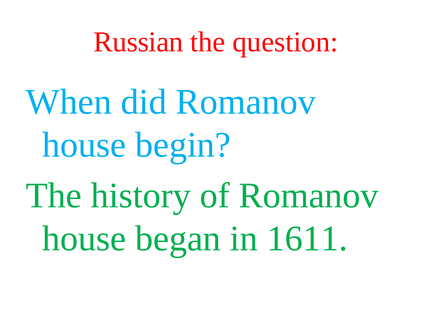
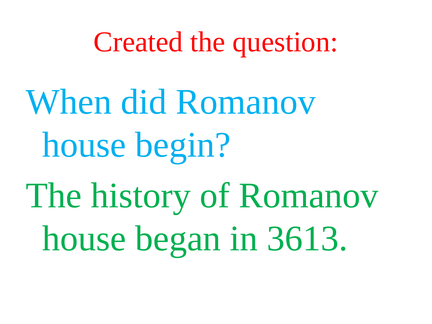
Russian: Russian -> Created
1611: 1611 -> 3613
